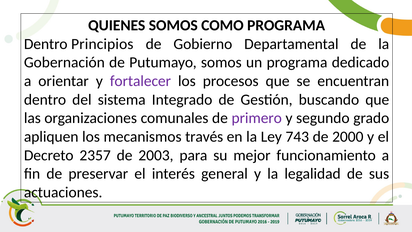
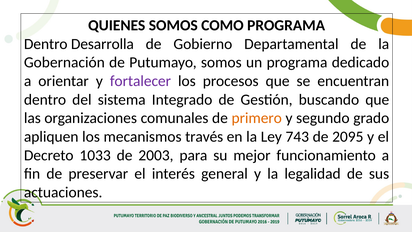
Principios: Principios -> Desarrolla
primero colour: purple -> orange
2000: 2000 -> 2095
2357: 2357 -> 1033
